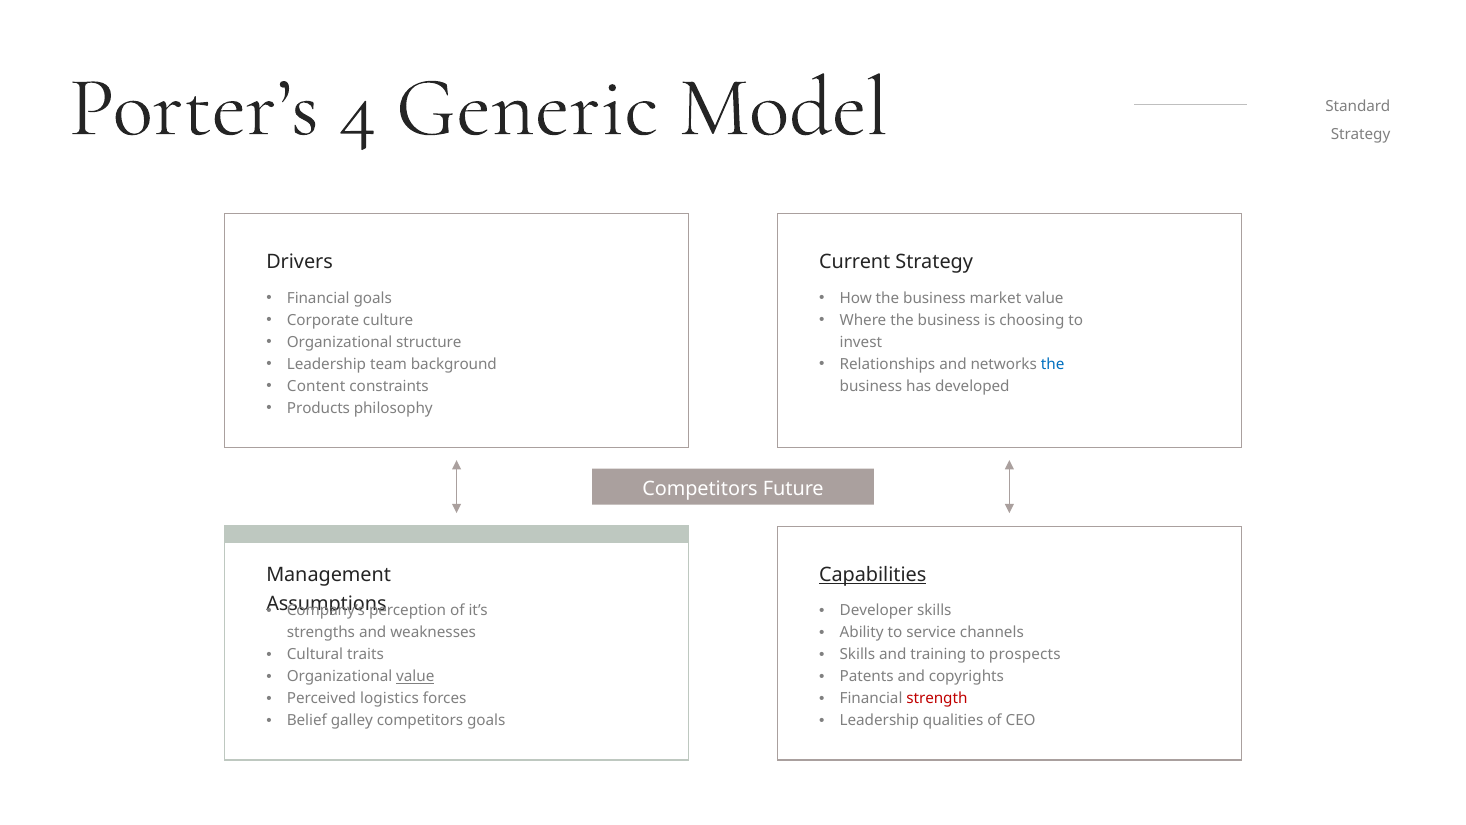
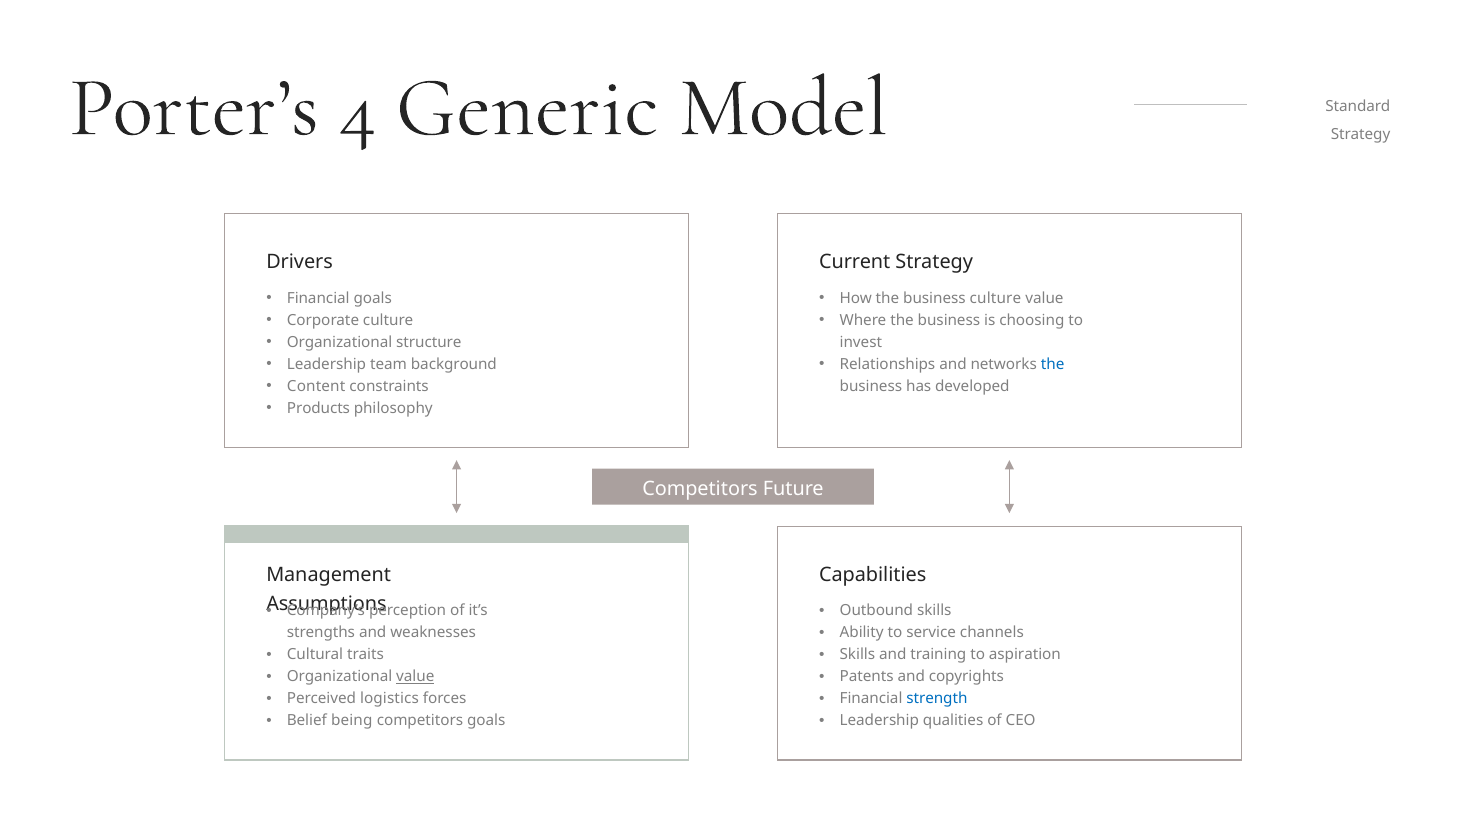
business market: market -> culture
Capabilities underline: present -> none
Developer: Developer -> Outbound
prospects: prospects -> aspiration
strength colour: red -> blue
galley: galley -> being
